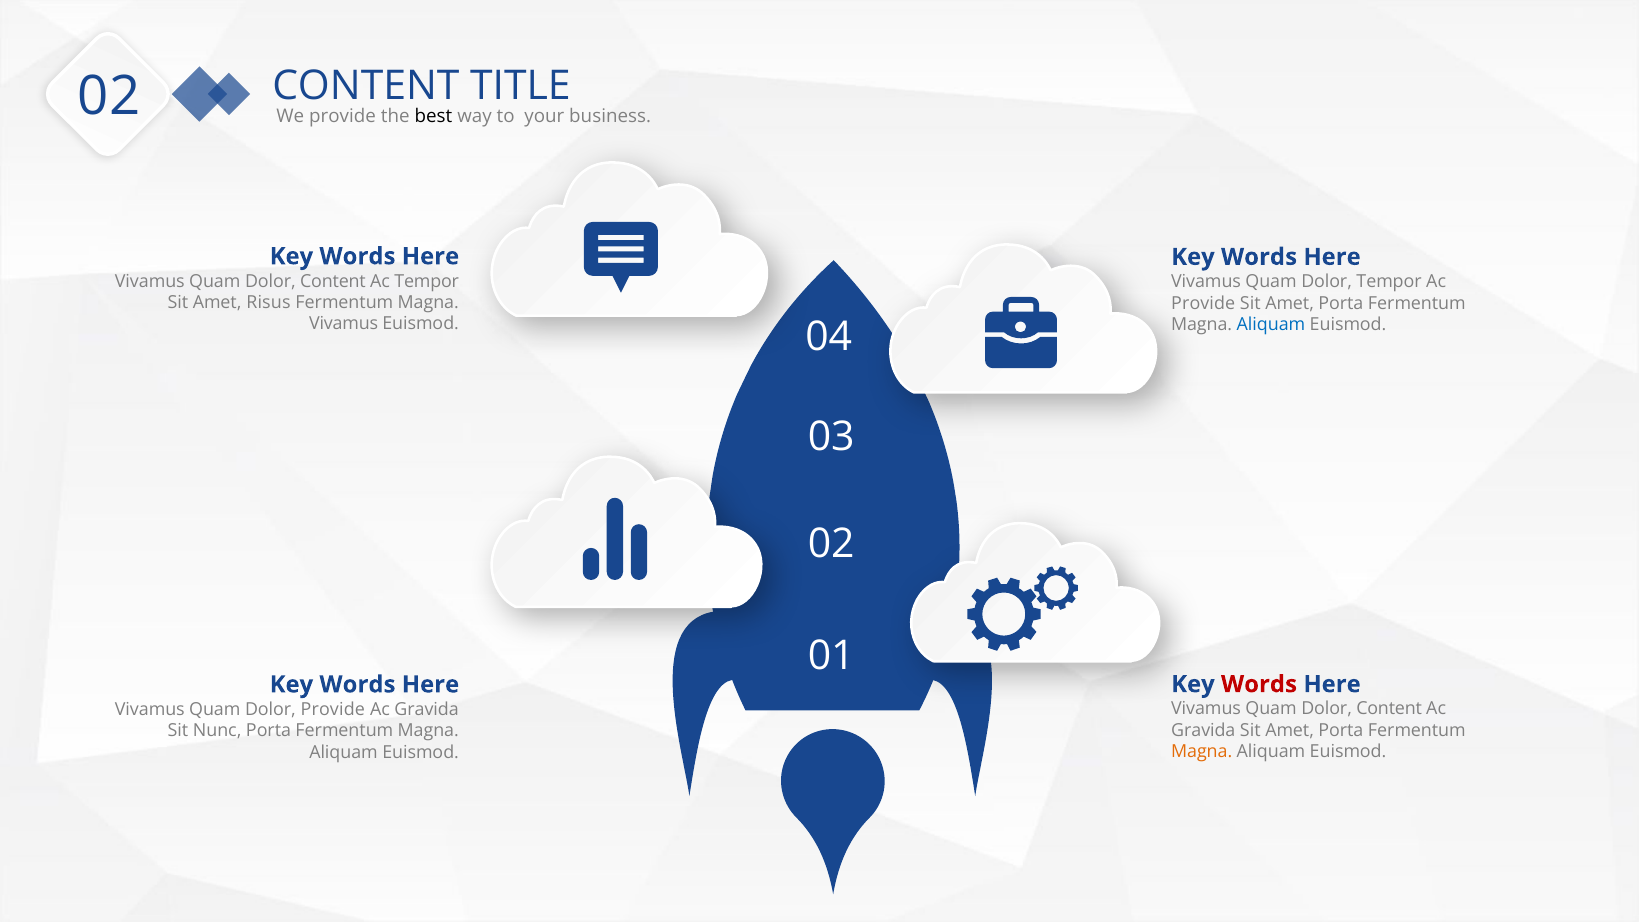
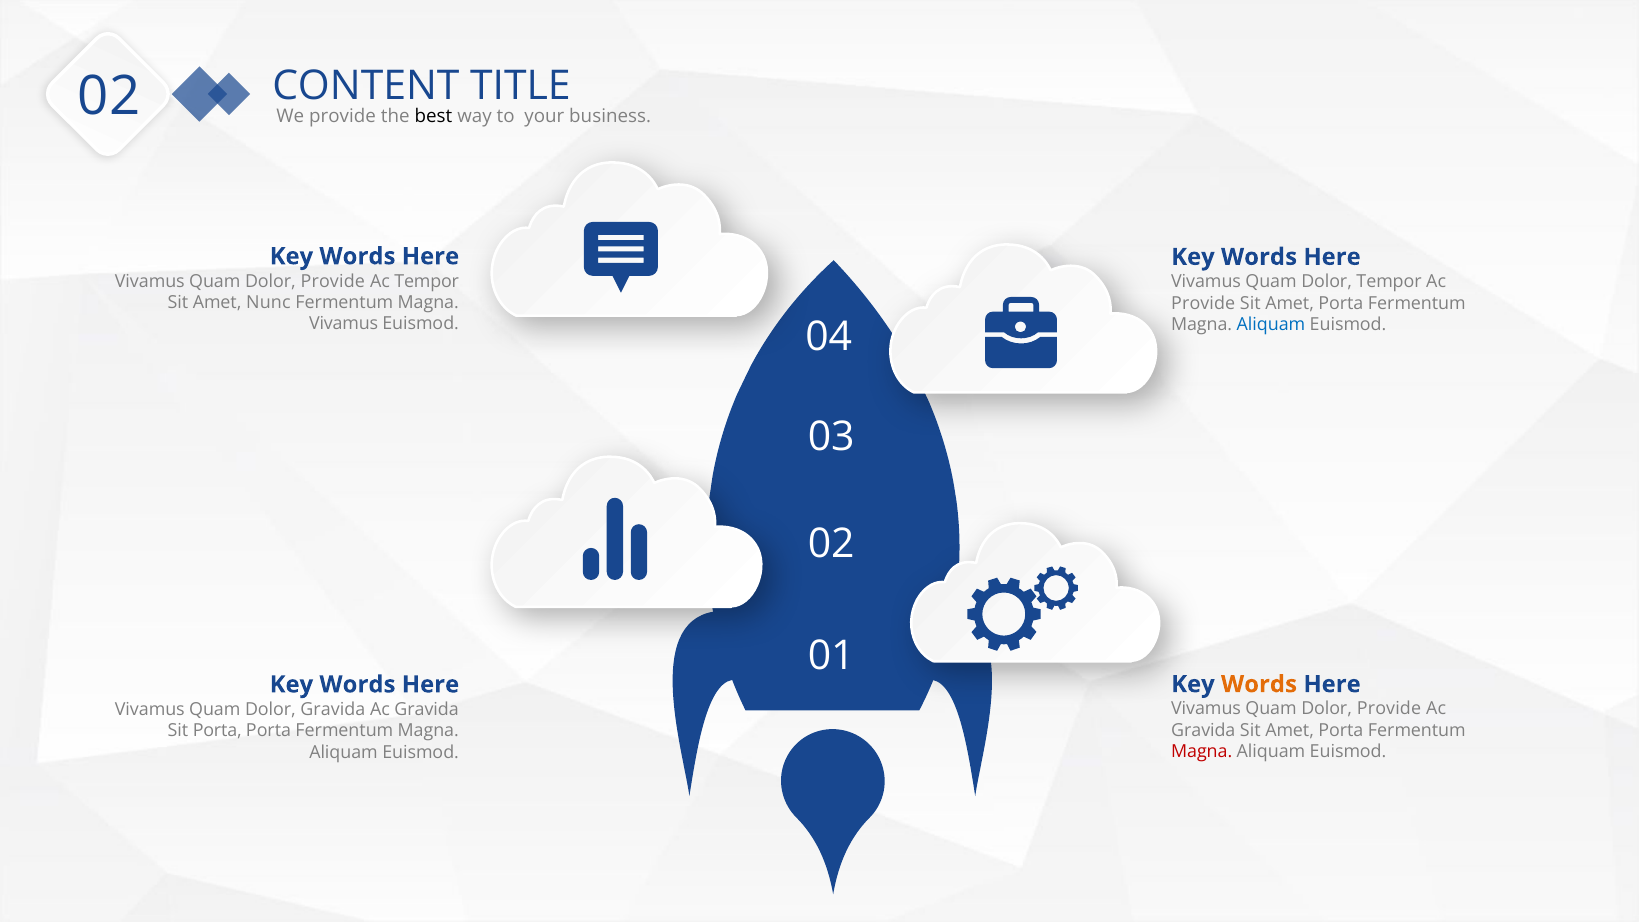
Content at (333, 281): Content -> Provide
Risus: Risus -> Nunc
Words at (1259, 684) colour: red -> orange
Content at (1389, 709): Content -> Provide
Dolor Provide: Provide -> Gravida
Sit Nunc: Nunc -> Porta
Magna at (1202, 752) colour: orange -> red
